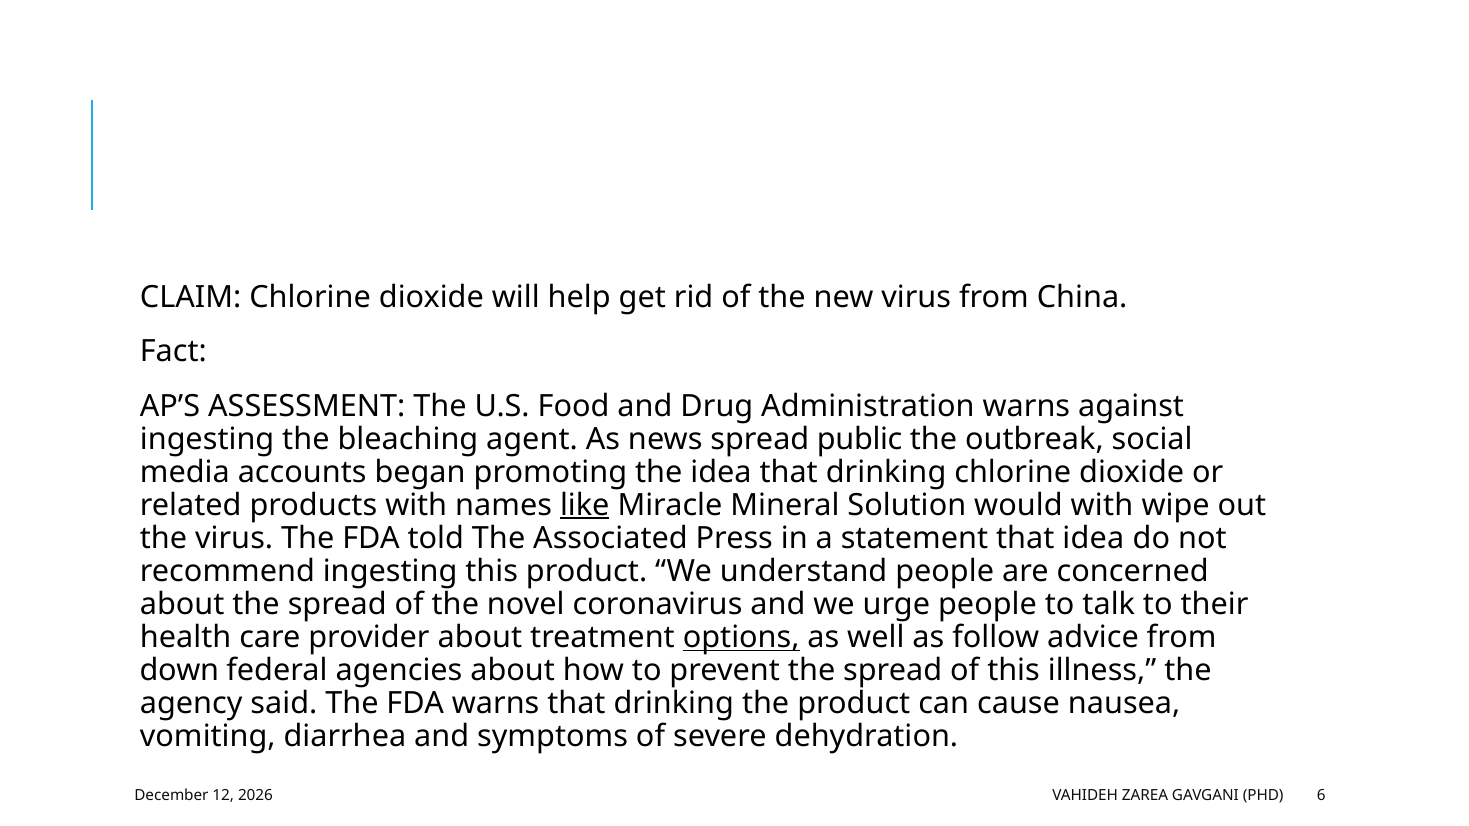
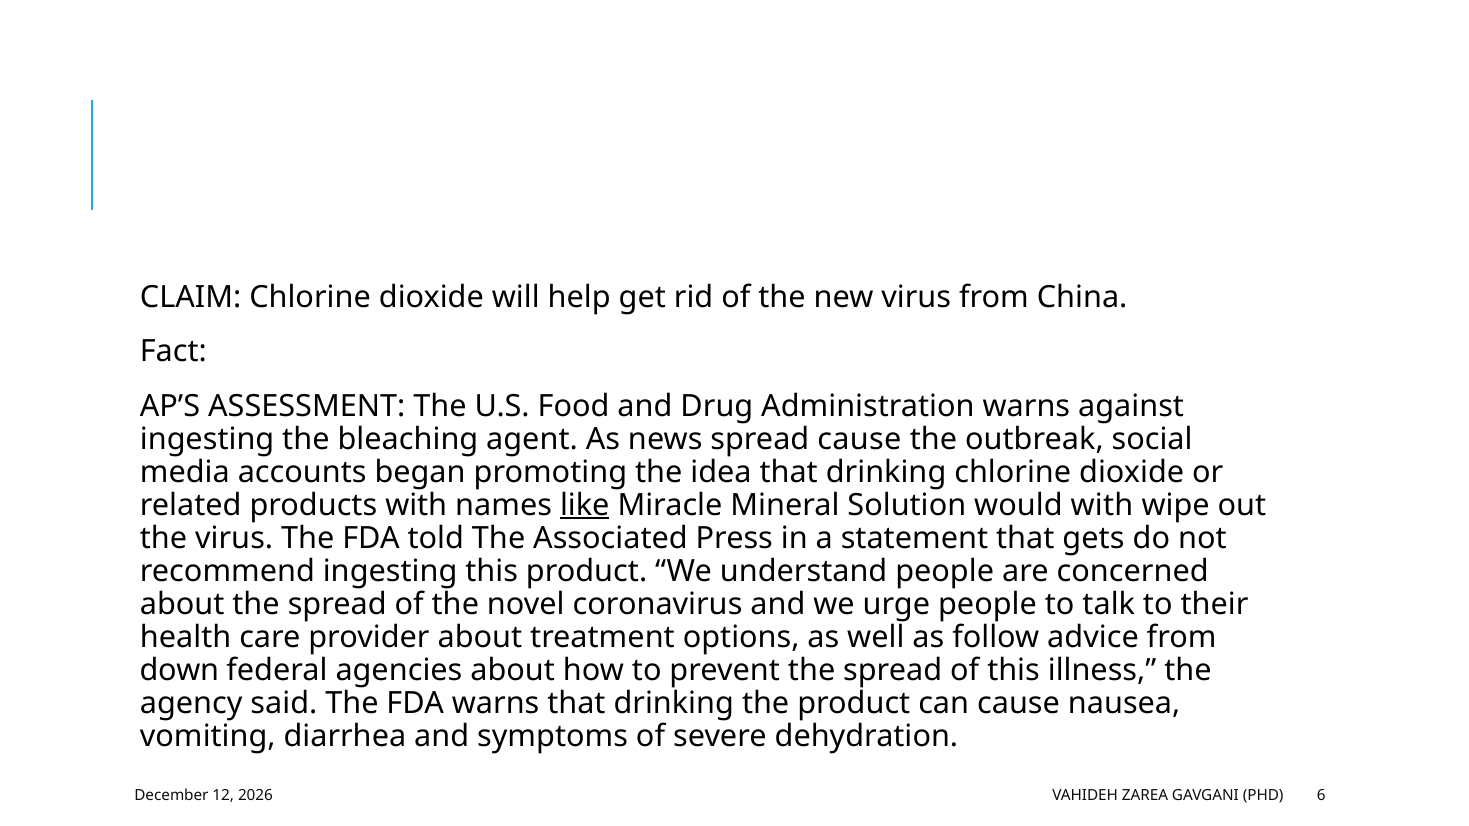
spread public: public -> cause
that idea: idea -> gets
options underline: present -> none
